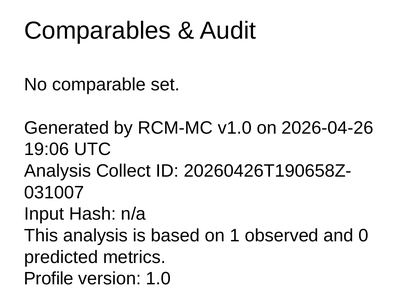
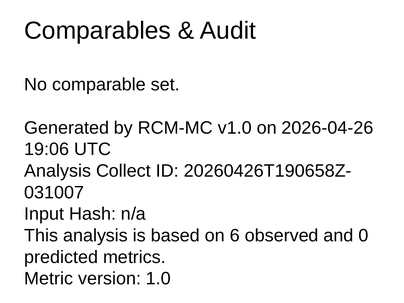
1: 1 -> 6
Profile: Profile -> Metric
